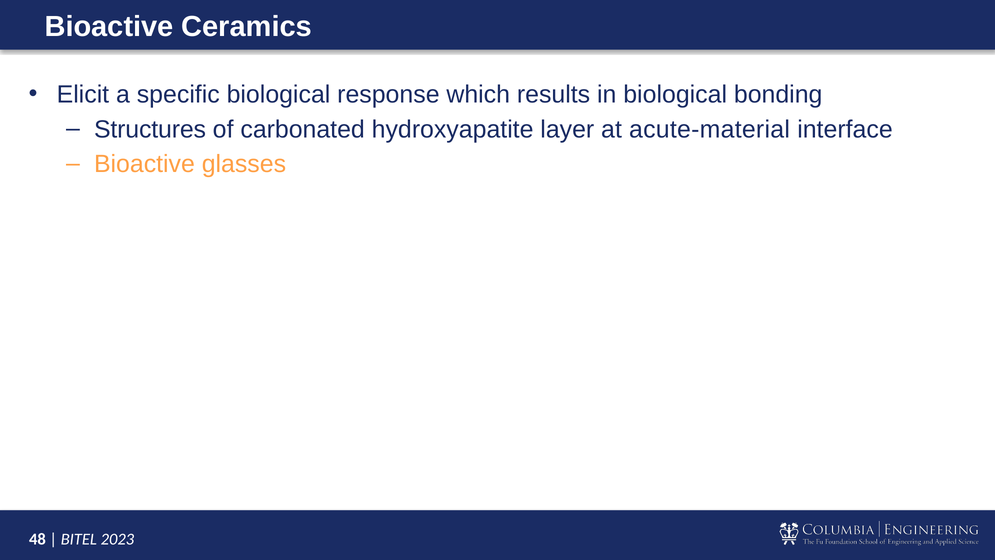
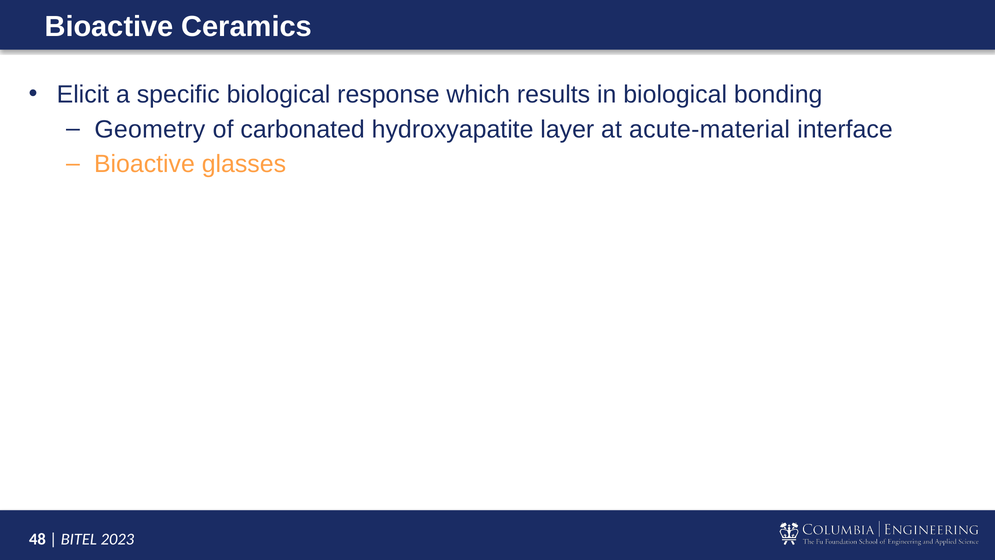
Structures: Structures -> Geometry
